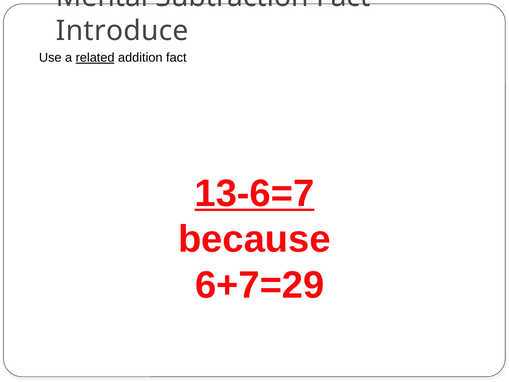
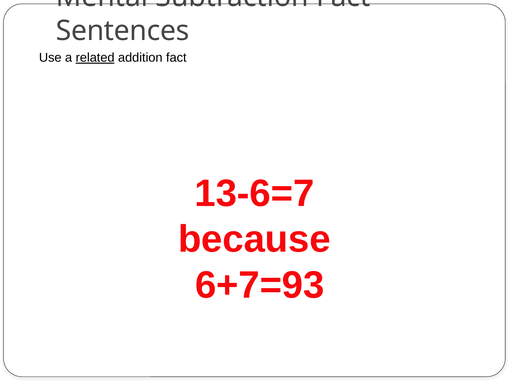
Introduce: Introduce -> Sentences
13-6=7 underline: present -> none
6+7=29: 6+7=29 -> 6+7=93
